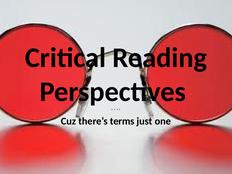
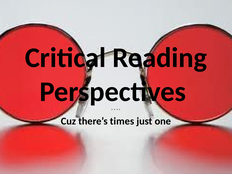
terms: terms -> times
